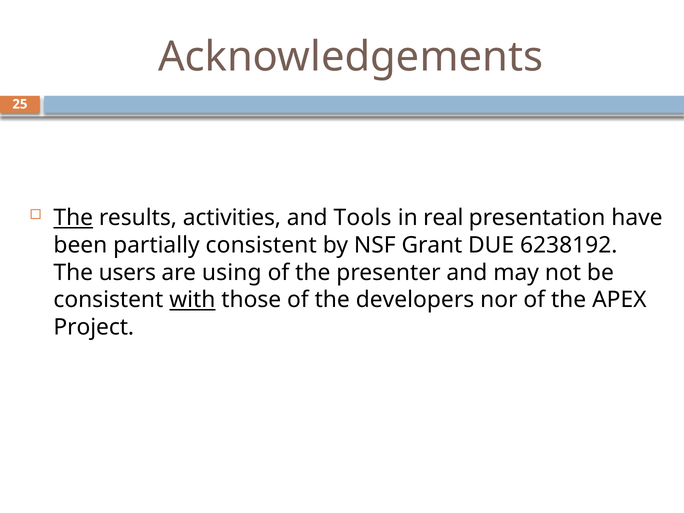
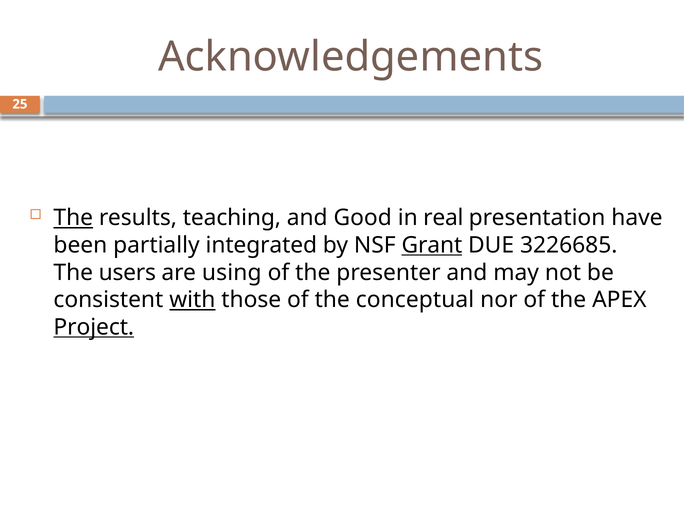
activities: activities -> teaching
Tools: Tools -> Good
partially consistent: consistent -> integrated
Grant underline: none -> present
6238192: 6238192 -> 3226685
developers: developers -> conceptual
Project underline: none -> present
